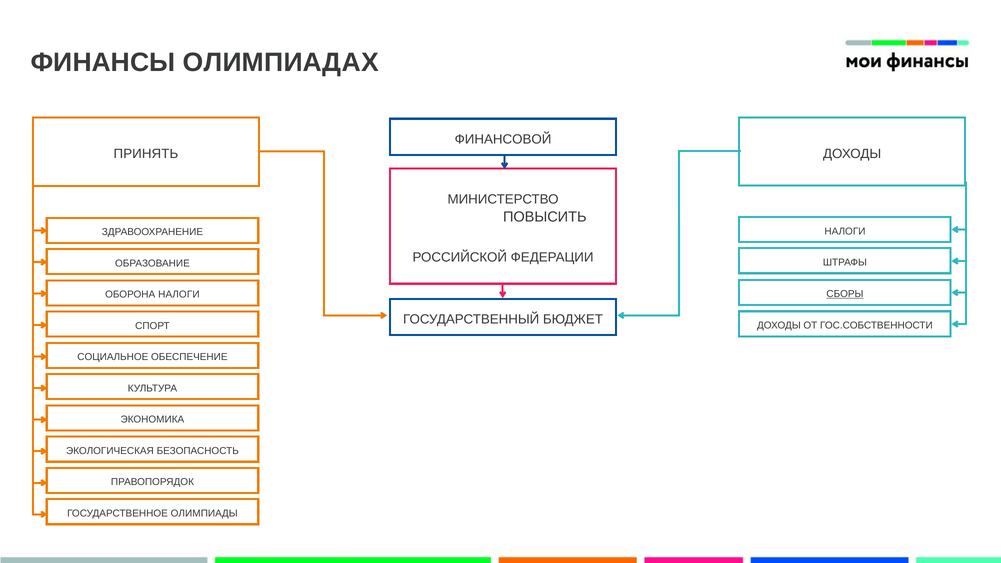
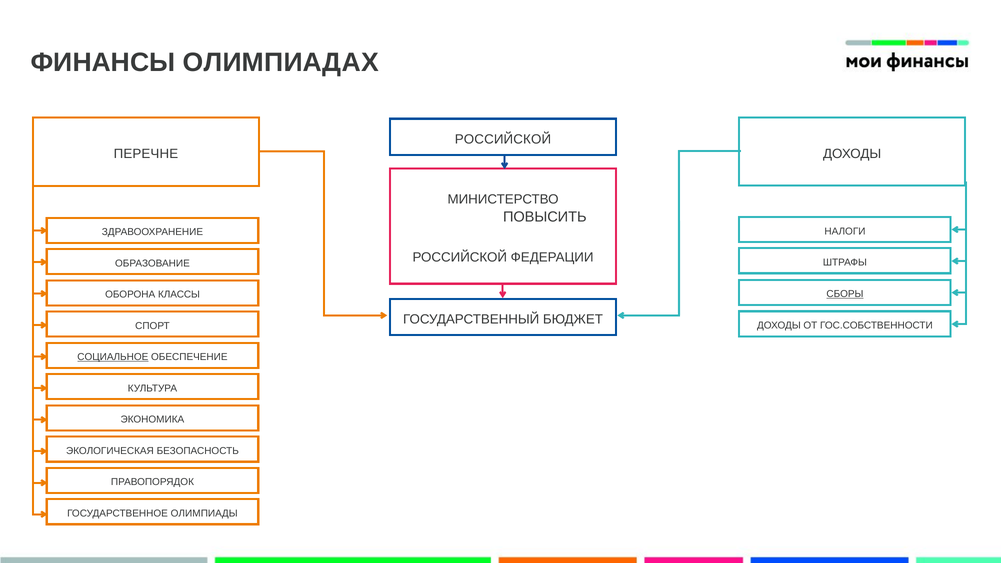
ФИНАНСОВОЙ at (503, 139): ФИНАНСОВОЙ -> РОССИЙСКОЙ
ПРИНЯТЬ: ПРИНЯТЬ -> ПЕРЕЧНЕ
ОБОРОНА НАЛОГИ: НАЛОГИ -> КЛАССЫ
СОЦИАЛЬНОЕ underline: none -> present
